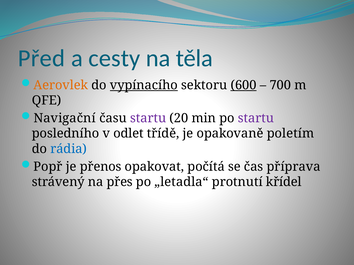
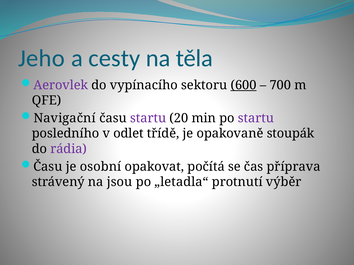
Před: Před -> Jeho
Aerovlek colour: orange -> purple
vypínacího underline: present -> none
poletím: poletím -> stoupák
rádia colour: blue -> purple
Popř at (48, 167): Popř -> Času
přenos: přenos -> osobní
přes: přes -> jsou
křídel: křídel -> výběr
